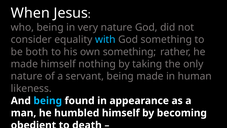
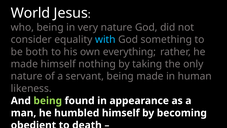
When: When -> World
own something: something -> everything
being at (48, 101) colour: light blue -> light green
